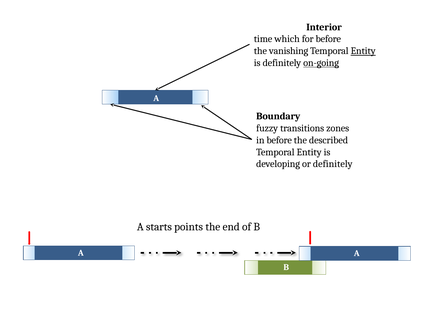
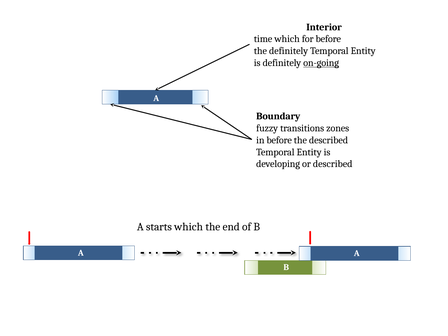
the vanishing: vanishing -> definitely
Entity at (363, 51) underline: present -> none
or definitely: definitely -> described
starts points: points -> which
